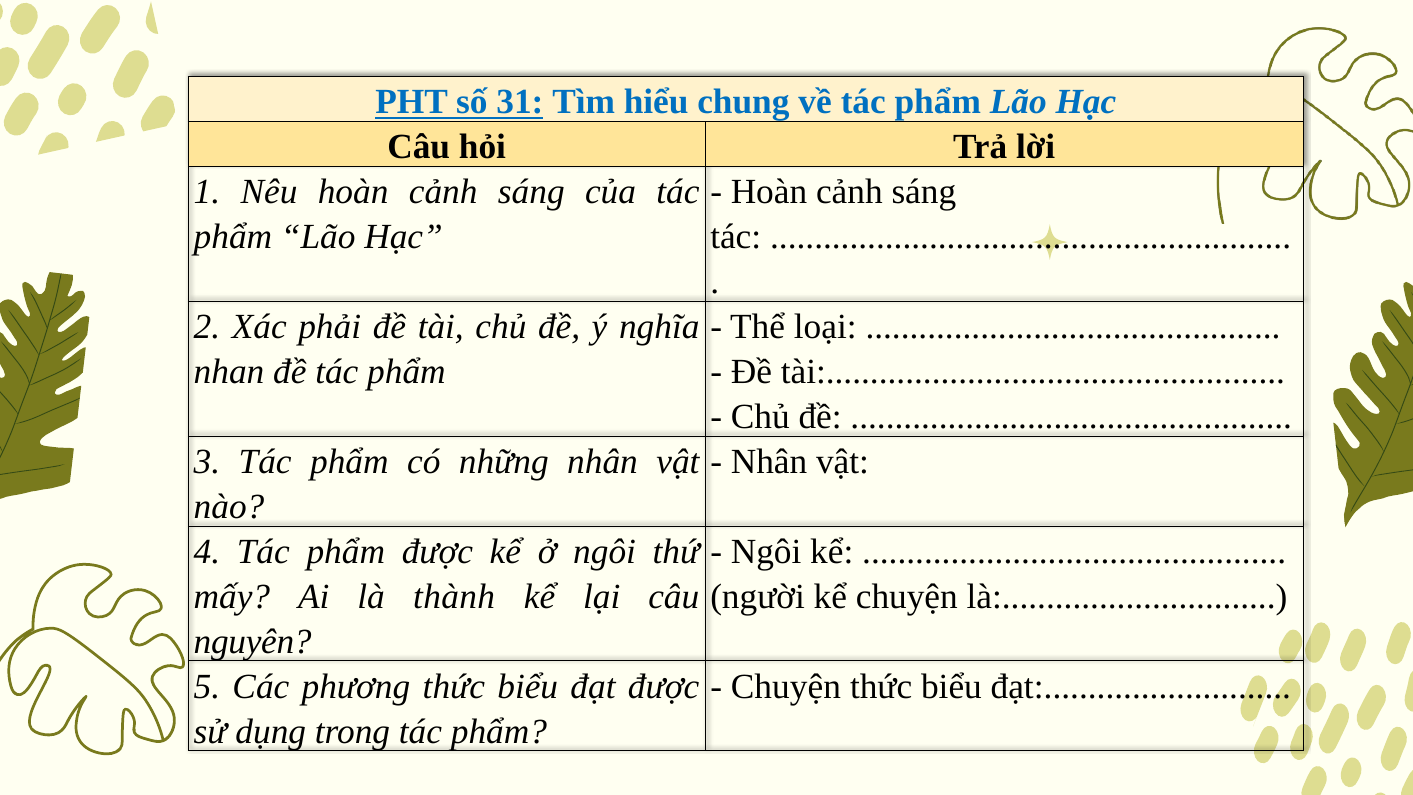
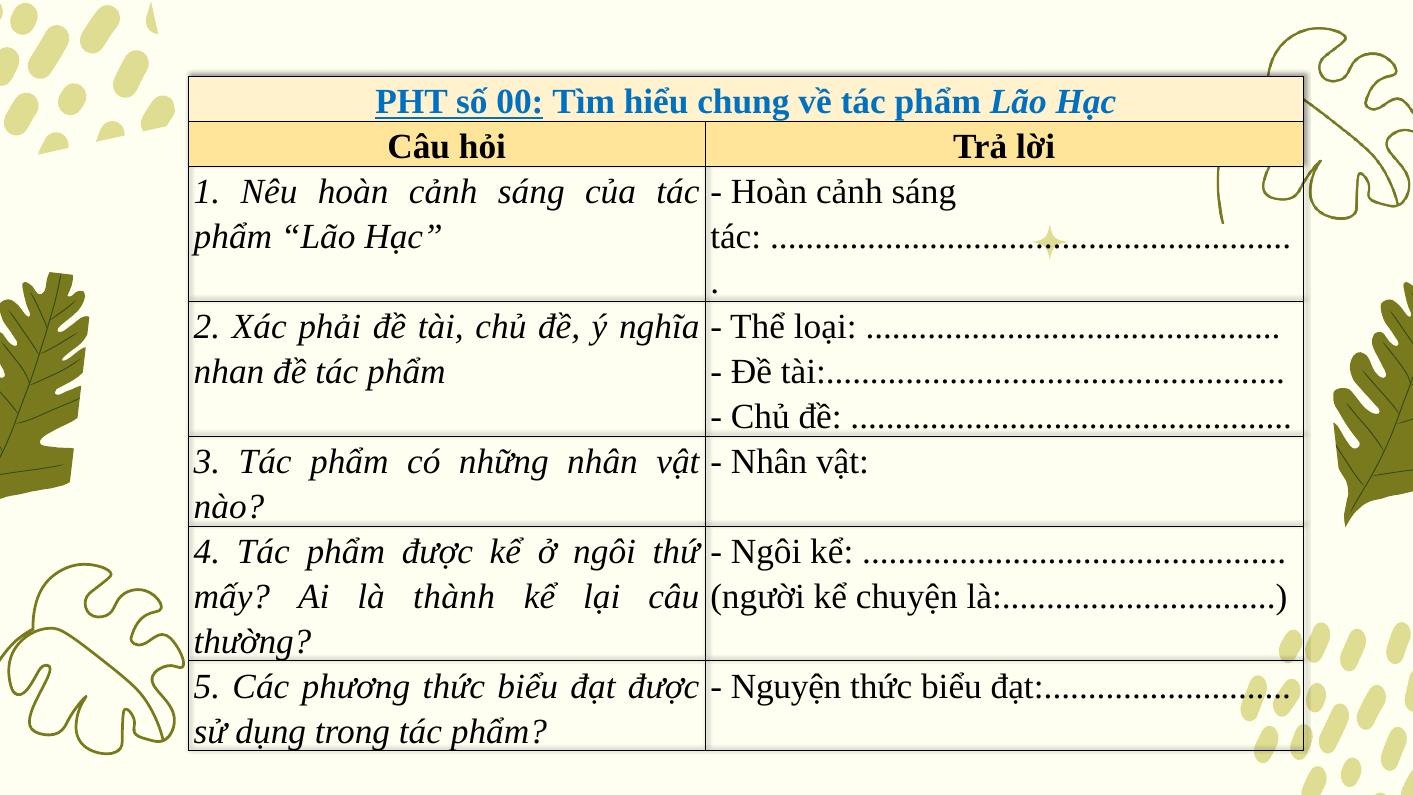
31: 31 -> 00
nguyên: nguyên -> thường
Chuyện at (786, 686): Chuyện -> Nguyện
